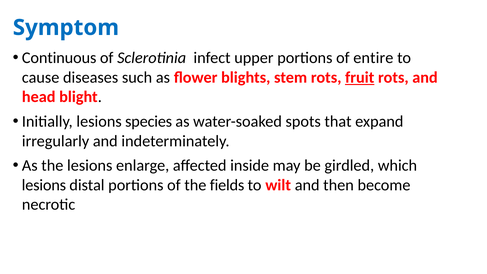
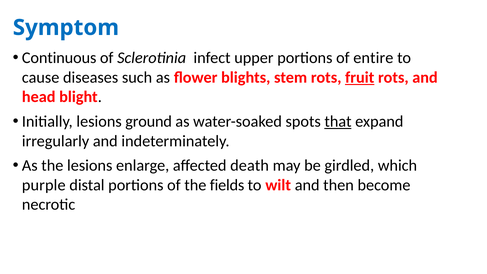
species: species -> ground
that underline: none -> present
inside: inside -> death
lesions at (44, 185): lesions -> purple
